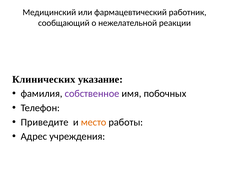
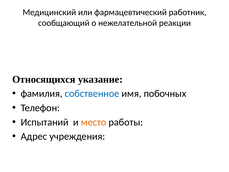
Клинических: Клинических -> Относящихся
собственное colour: purple -> blue
Приведите: Приведите -> Испытаний
